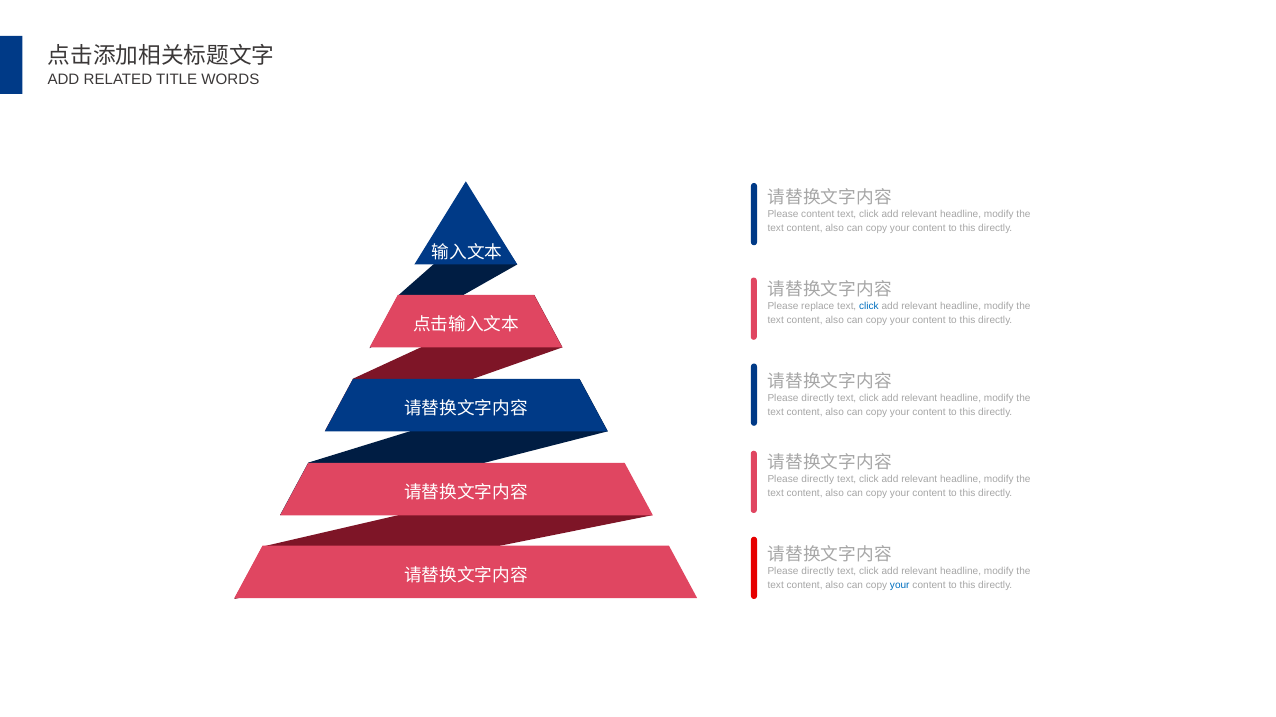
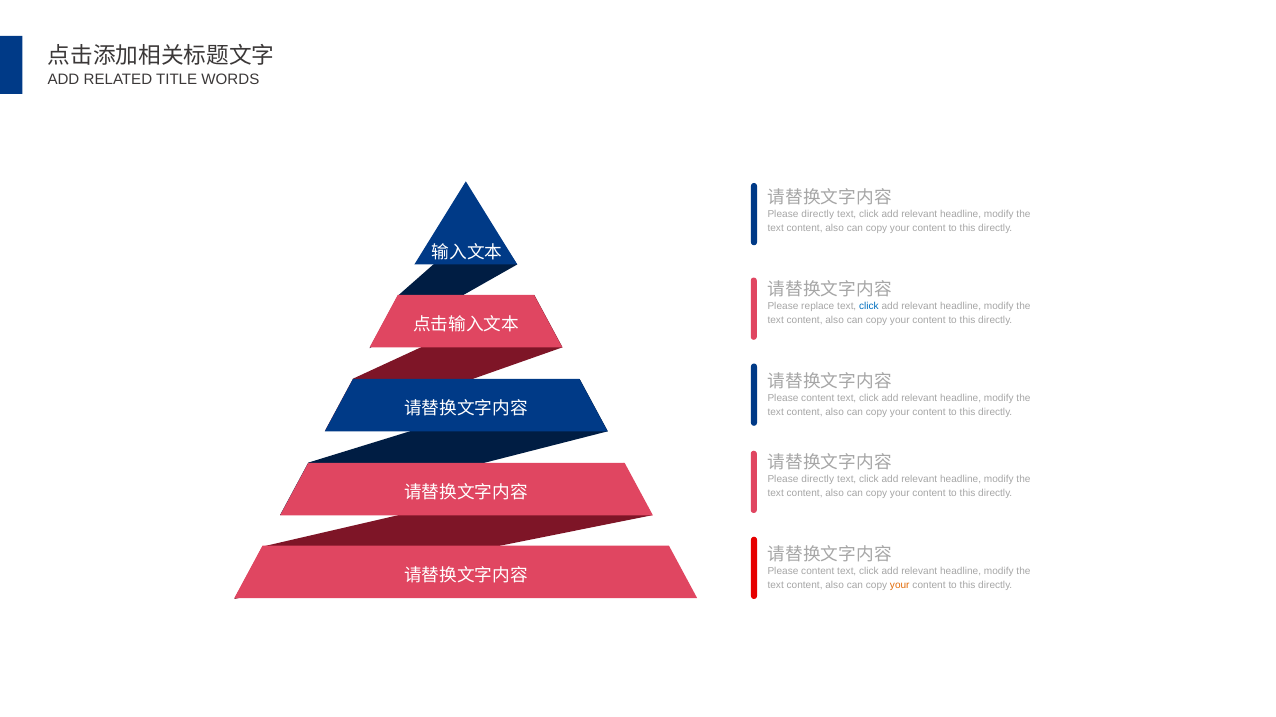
content at (818, 214): content -> directly
directly at (818, 398): directly -> content
directly at (818, 572): directly -> content
your at (900, 586) colour: blue -> orange
